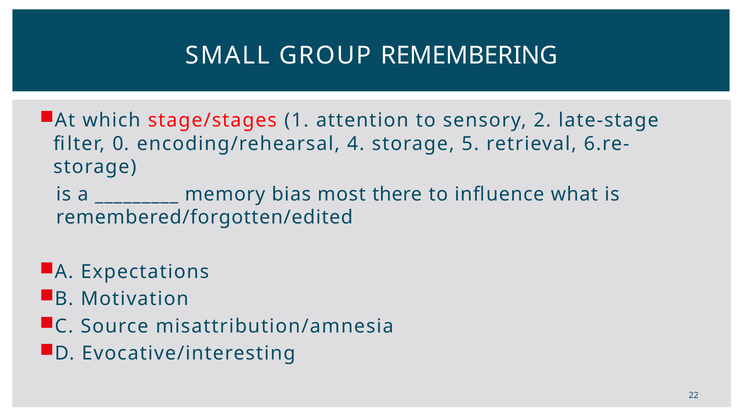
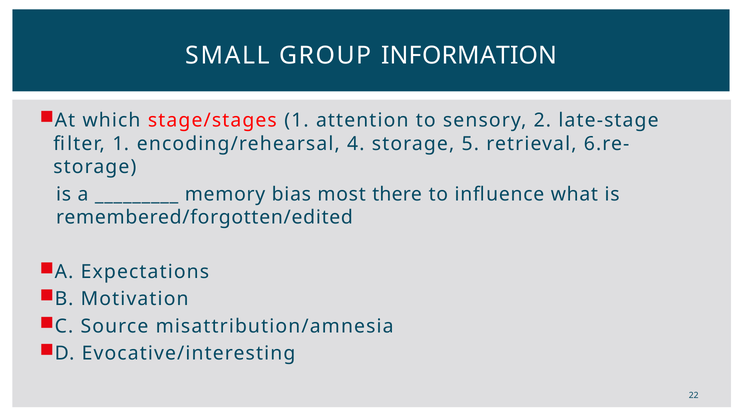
REMEMBERING: REMEMBERING -> INFORMATION
filter 0: 0 -> 1
